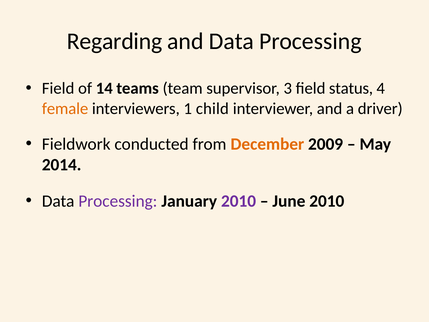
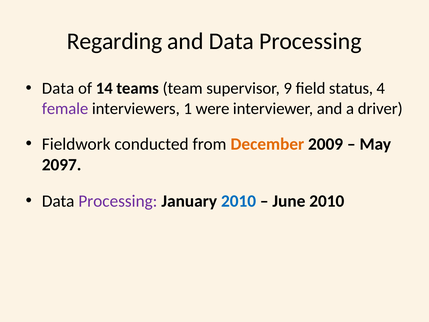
Field at (58, 88): Field -> Data
3: 3 -> 9
female colour: orange -> purple
child: child -> were
2014: 2014 -> 2097
2010 at (239, 201) colour: purple -> blue
